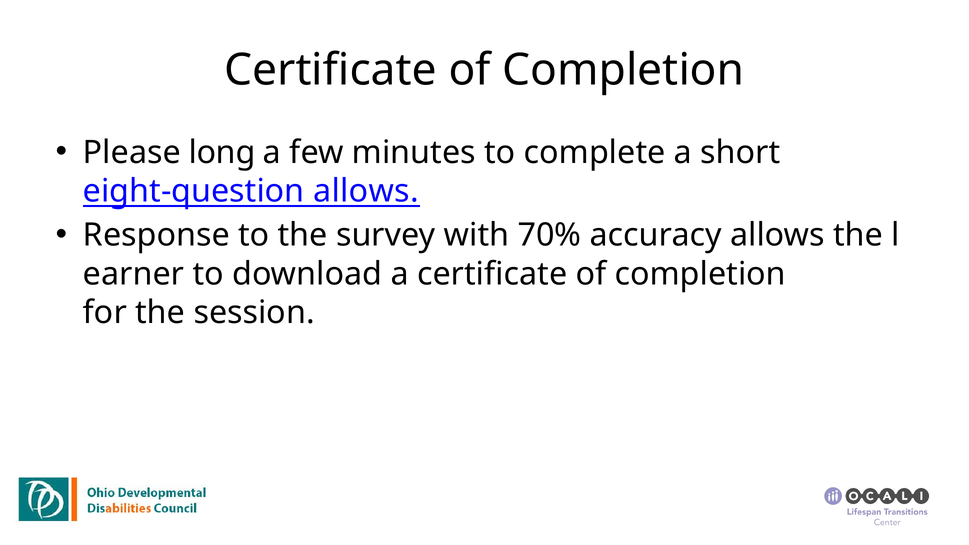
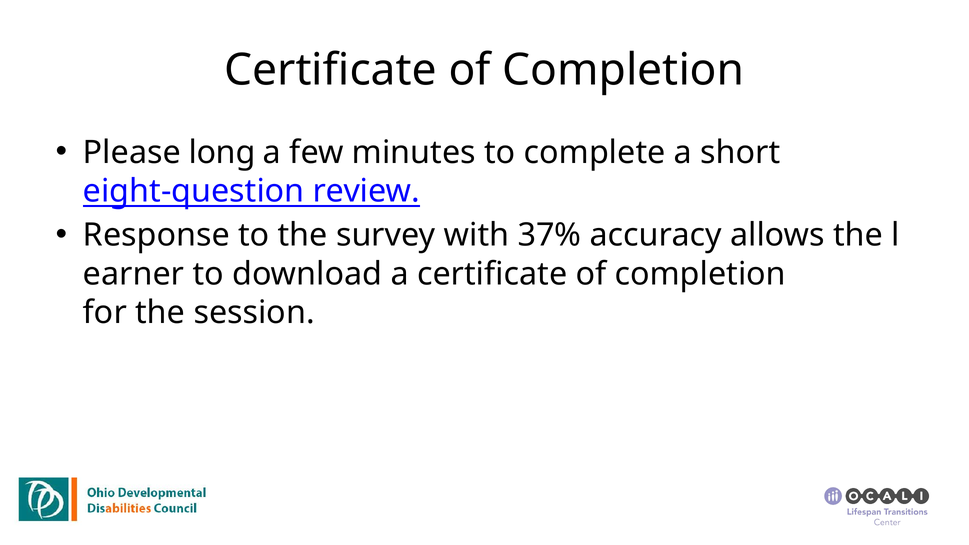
eight-question allows: allows -> review
70%: 70% -> 37%
